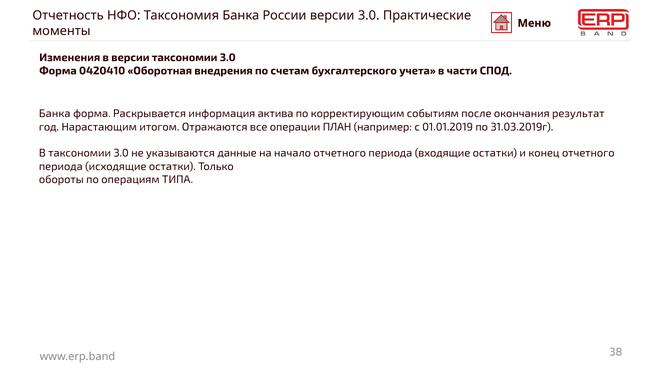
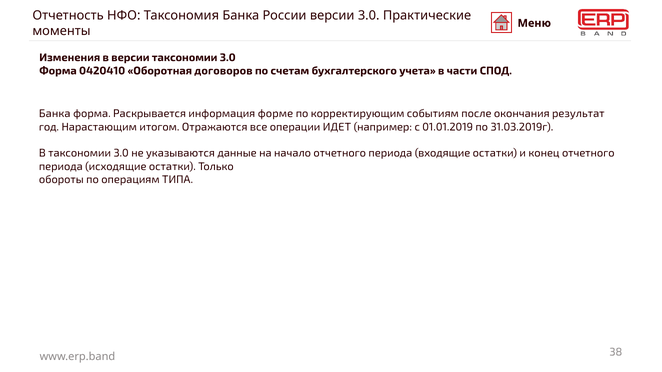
внедрения: внедрения -> договоров
актива: актива -> форме
ПЛАН: ПЛАН -> ИДЕТ
